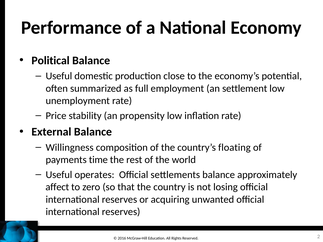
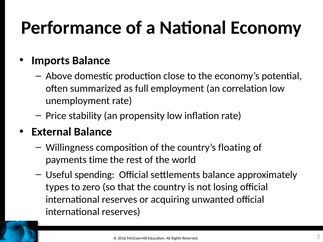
Political: Political -> Imports
Useful at (59, 76): Useful -> Above
settlement: settlement -> correlation
operates: operates -> spending
affect: affect -> types
